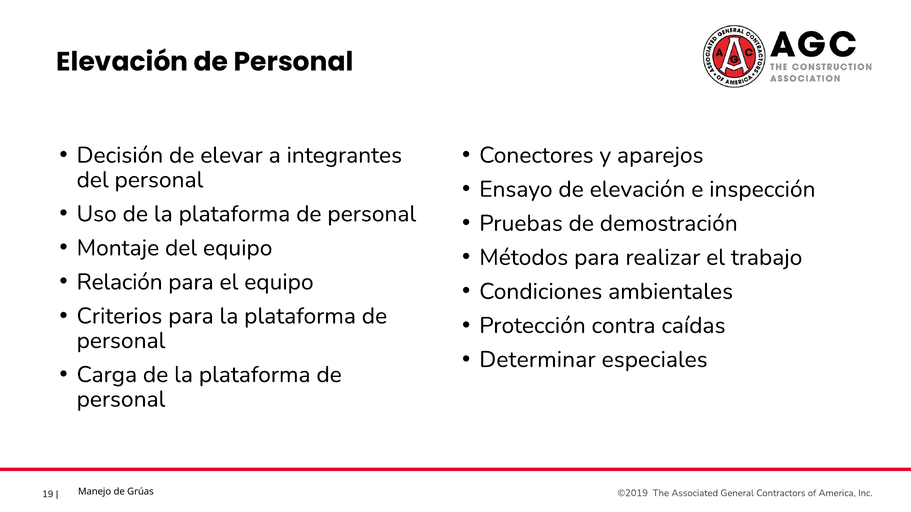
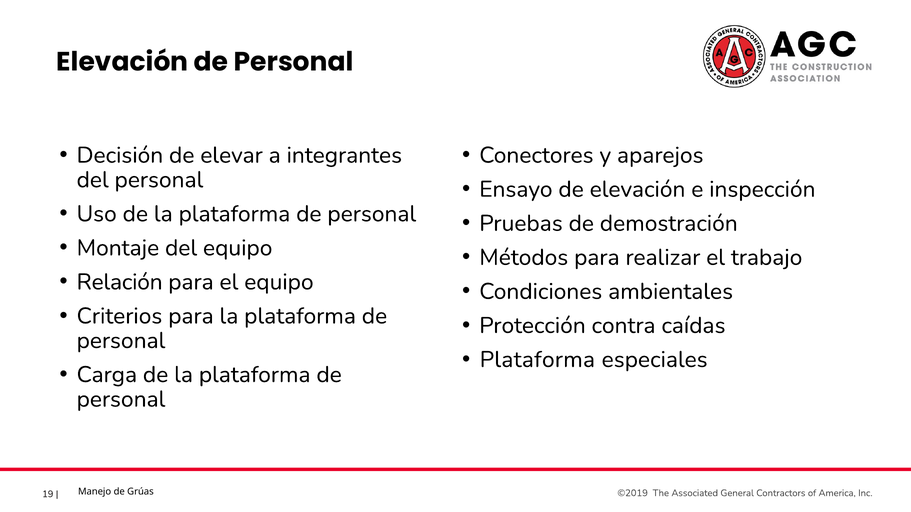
Determinar at (537, 360): Determinar -> Plataforma
